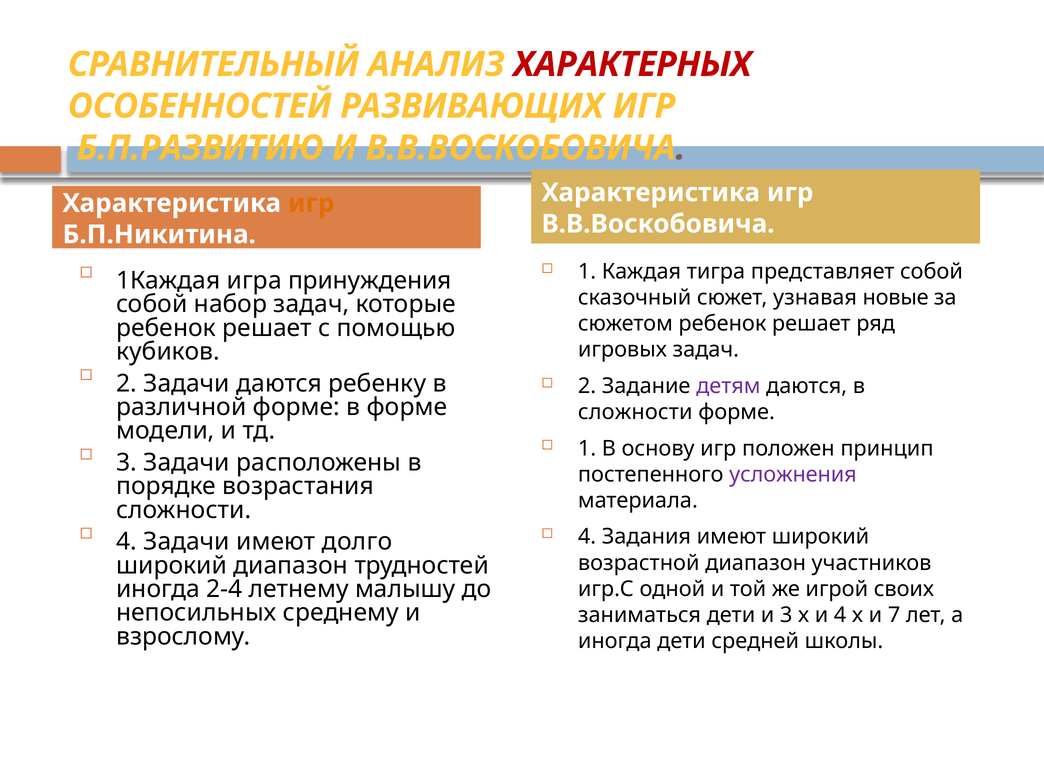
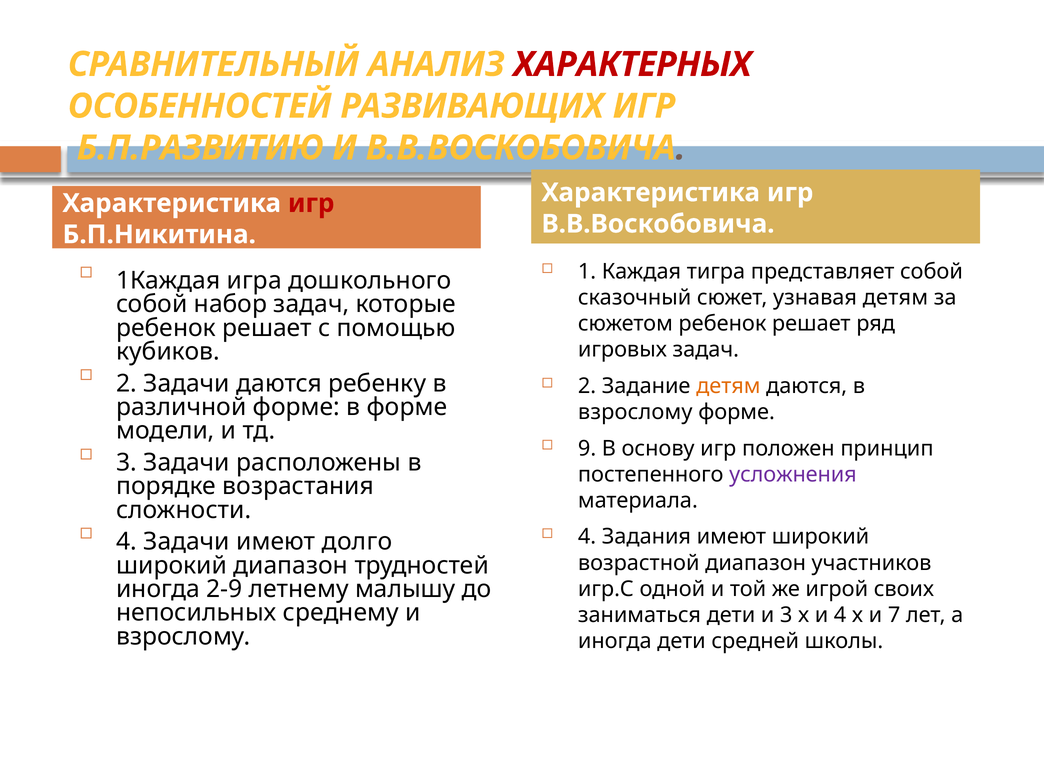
игр at (311, 203) colour: orange -> red
принуждения: принуждения -> дошкольного
узнавая новые: новые -> детям
детям at (728, 386) colour: purple -> orange
сложности at (635, 412): сложности -> взрослому
1 at (587, 448): 1 -> 9
2-4: 2-4 -> 2-9
